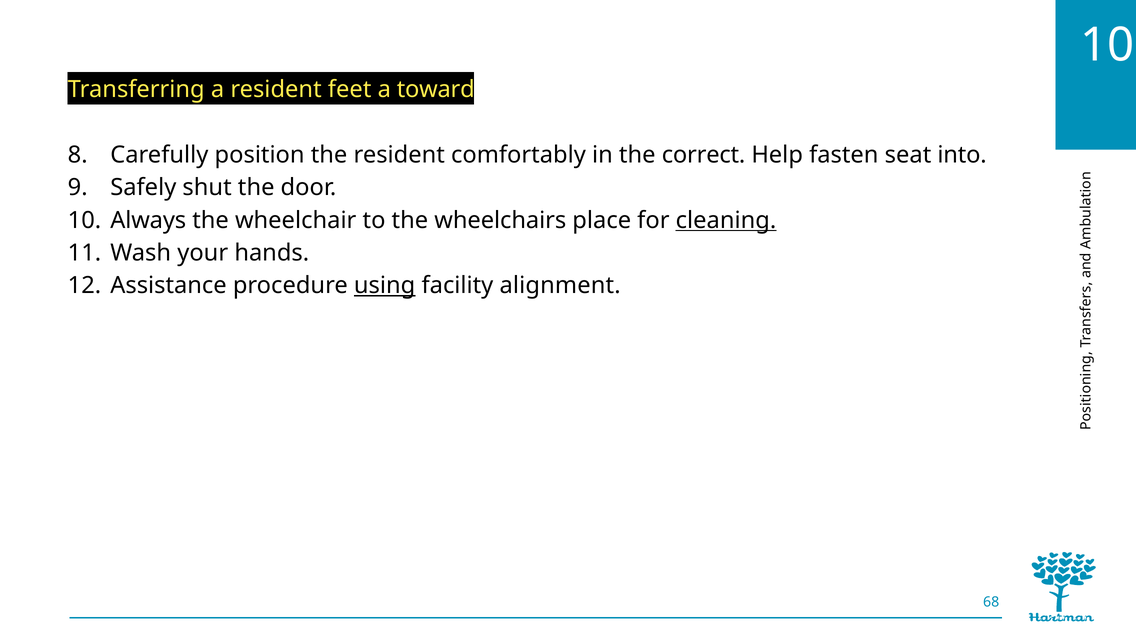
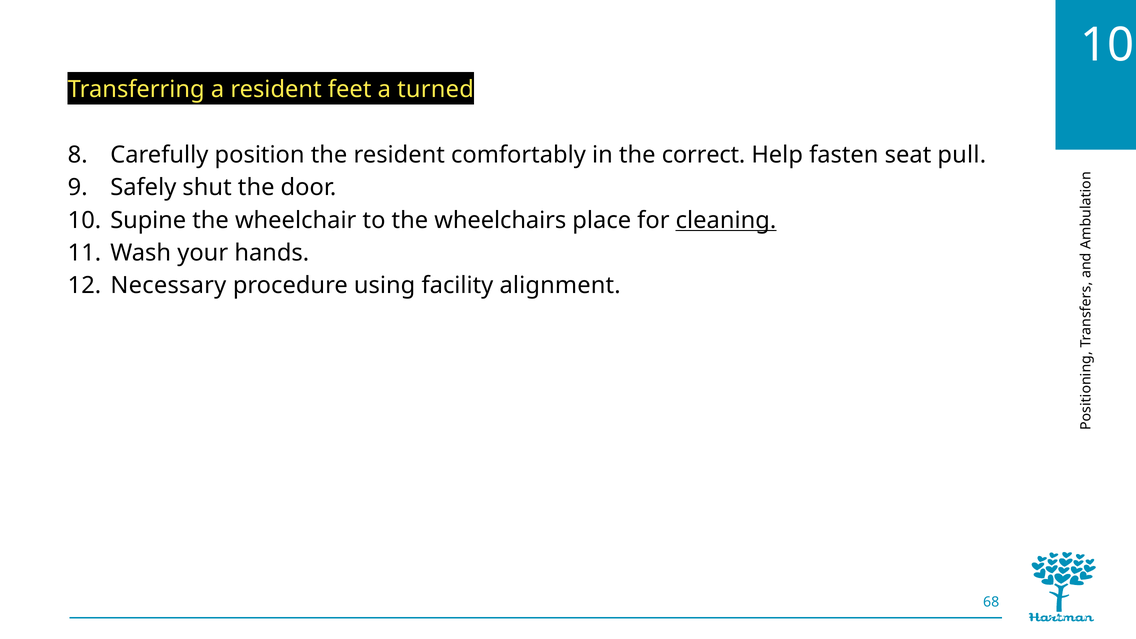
toward: toward -> turned
into: into -> pull
Always: Always -> Supine
Assistance: Assistance -> Necessary
using underline: present -> none
